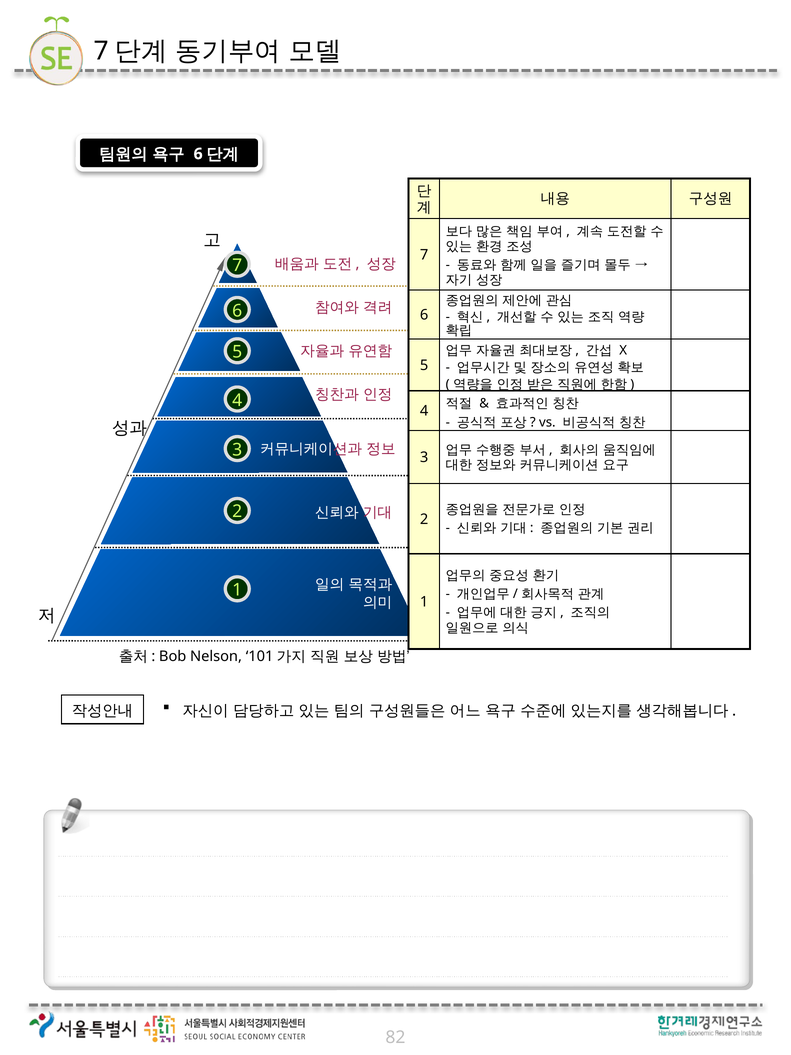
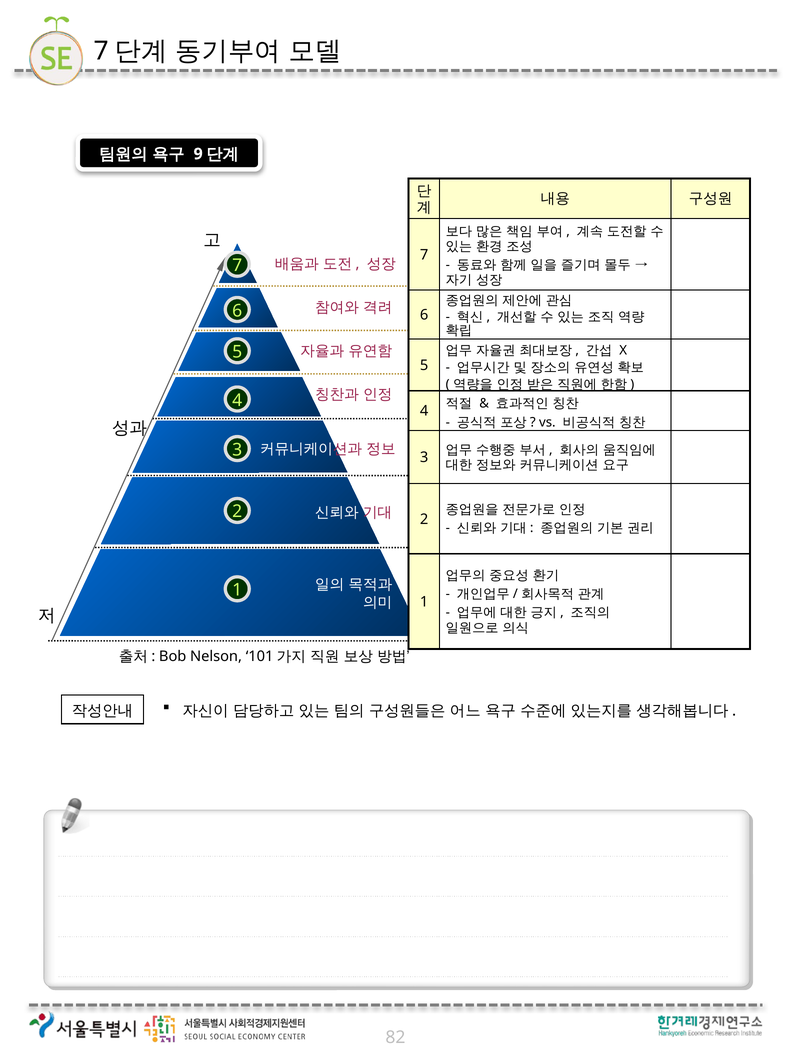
6 at (198, 154): 6 -> 9
